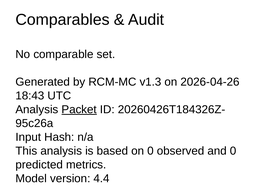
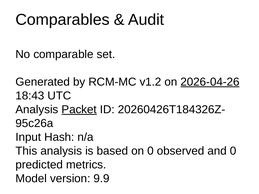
v1.3: v1.3 -> v1.2
2026-04-26 underline: none -> present
4.4: 4.4 -> 9.9
